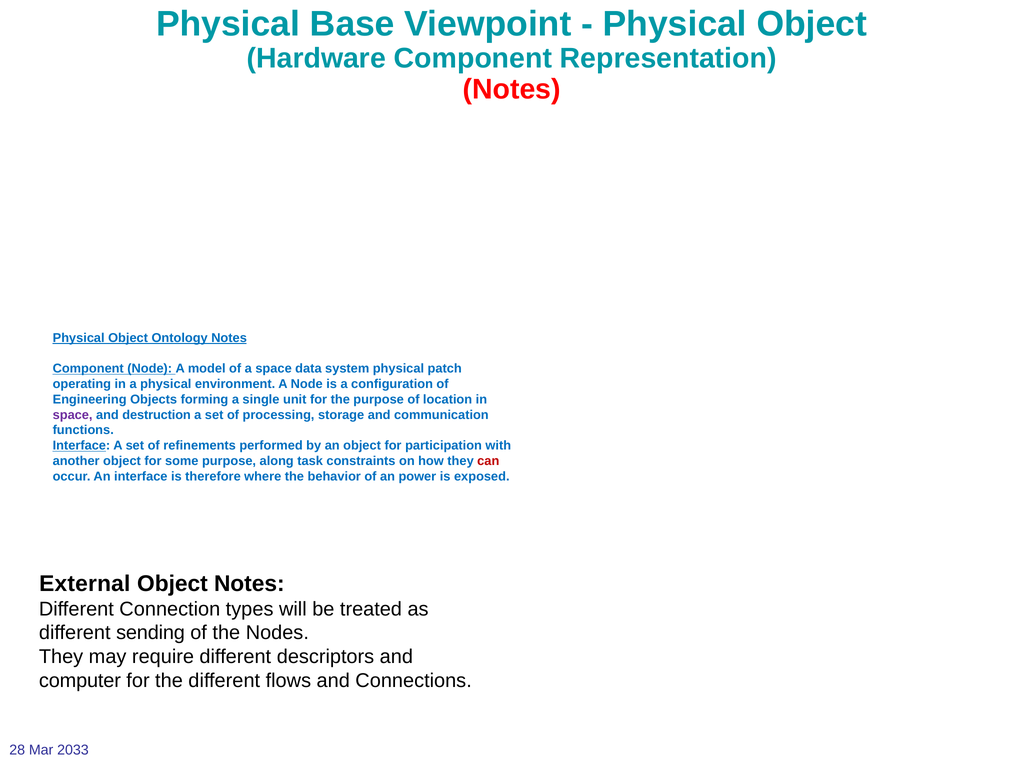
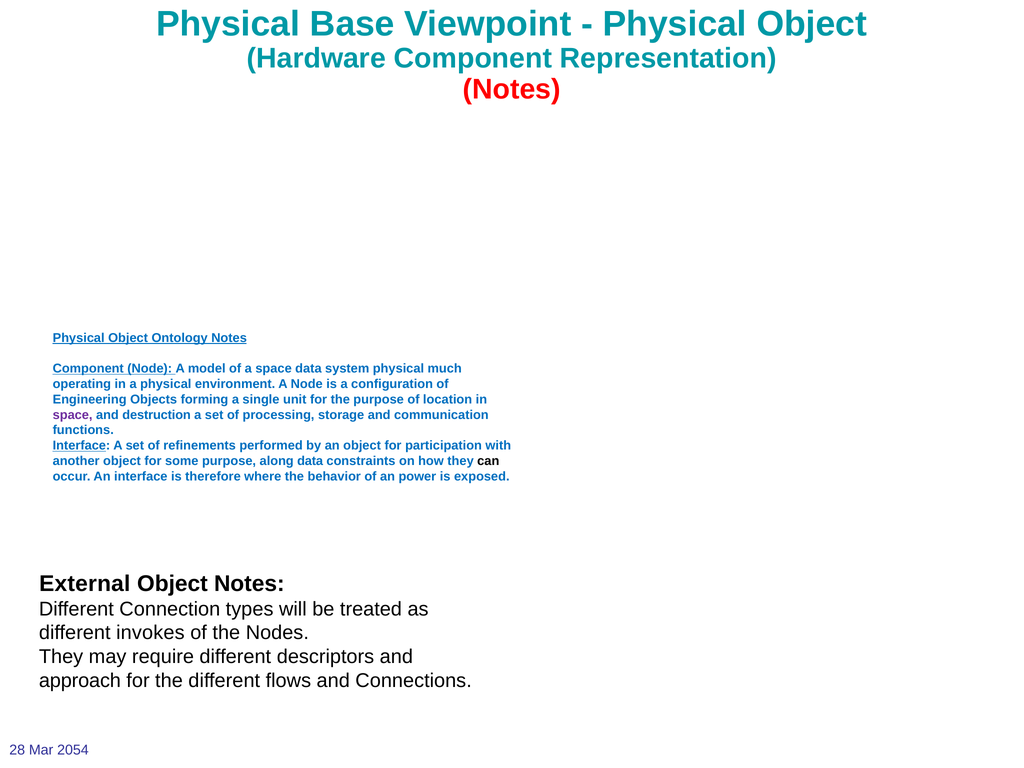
patch: patch -> much
along task: task -> data
can colour: red -> black
sending: sending -> invokes
computer: computer -> approach
2033: 2033 -> 2054
